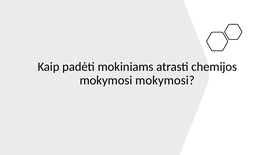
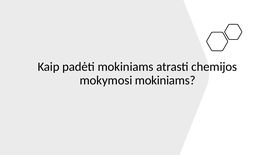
mokymosi mokymosi: mokymosi -> mokiniams
